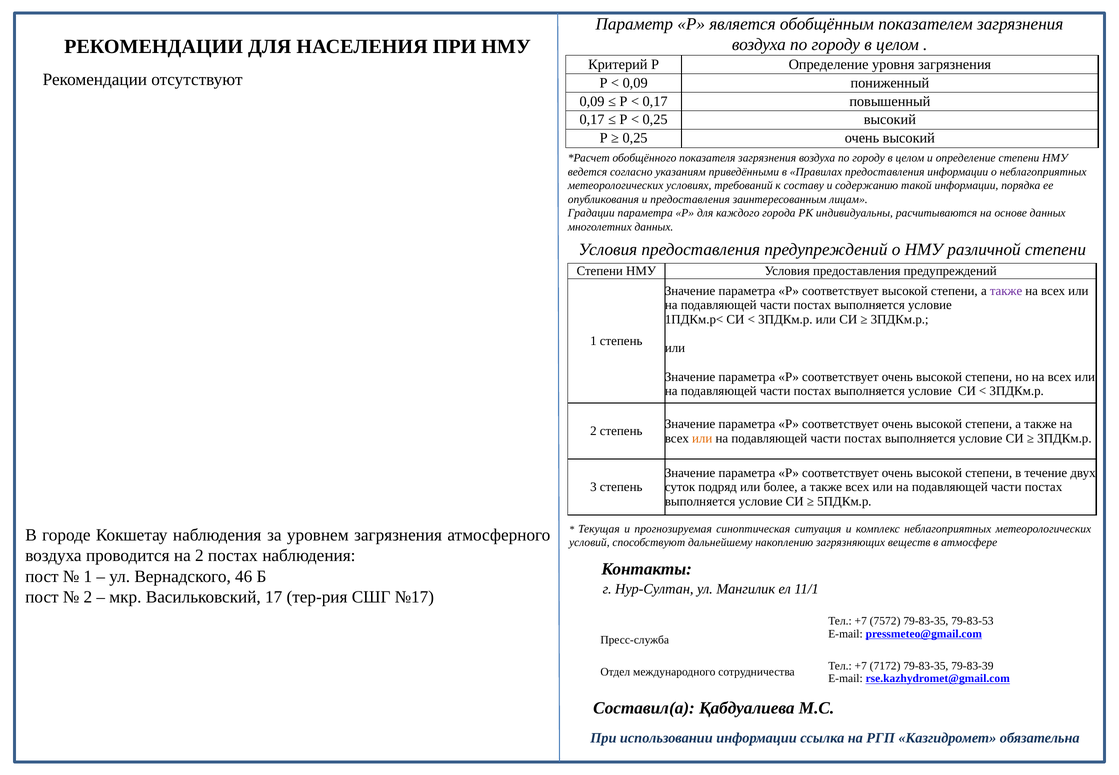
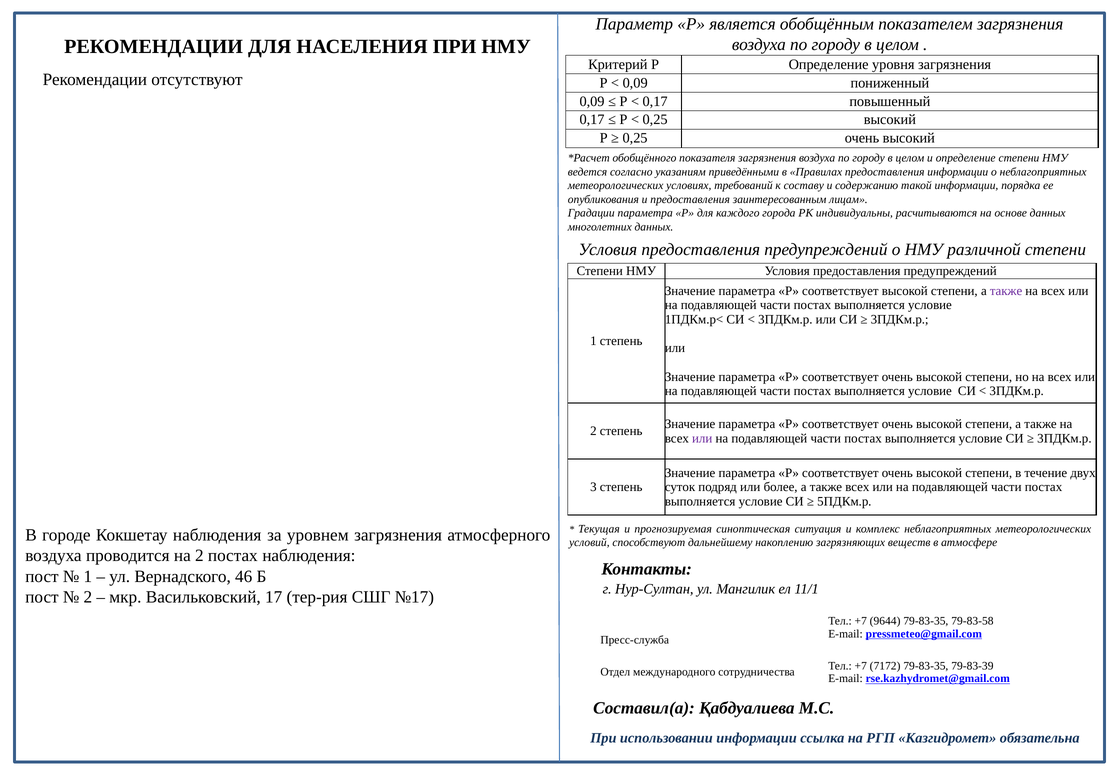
или at (702, 438) colour: orange -> purple
7572: 7572 -> 9644
79-83-53: 79-83-53 -> 79-83-58
